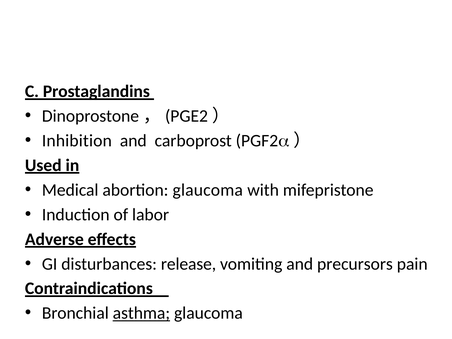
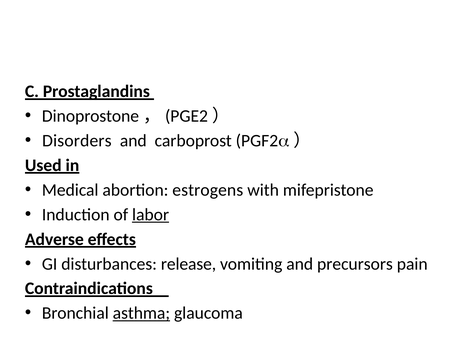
Inhibition: Inhibition -> Disorders
abortion glaucoma: glaucoma -> estrogens
labor underline: none -> present
